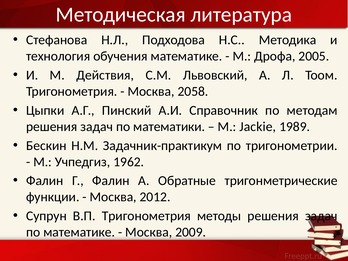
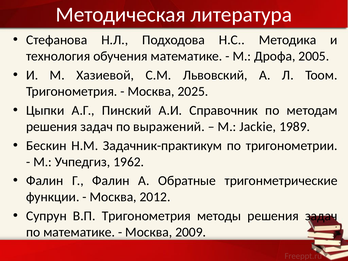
Действия: Действия -> Хазиевой
2058: 2058 -> 2025
математики: математики -> выражений
